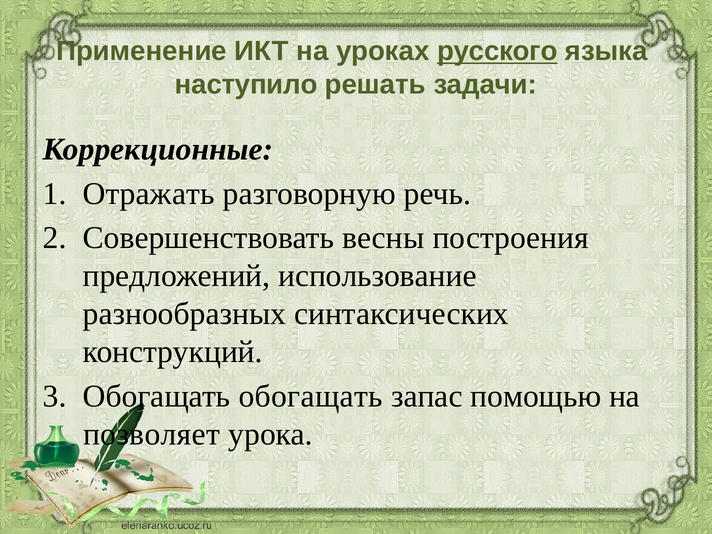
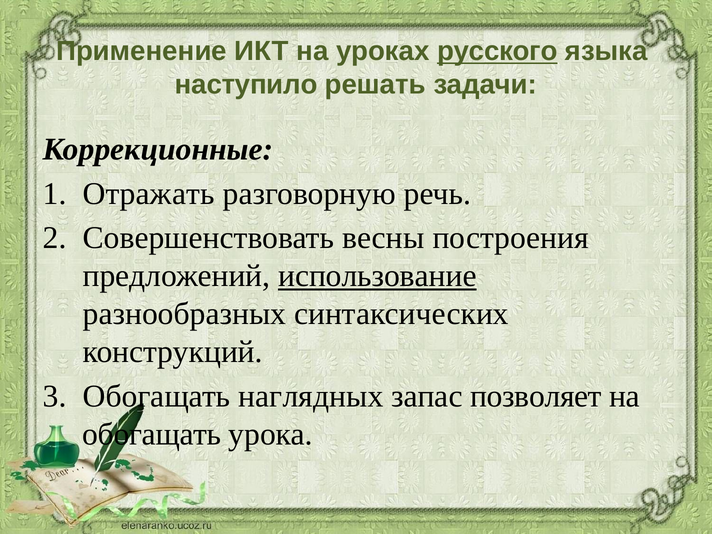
использование underline: none -> present
Обогащать обогащать: обогащать -> наглядных
помощью: помощью -> позволяет
позволяет at (151, 434): позволяет -> обогащать
